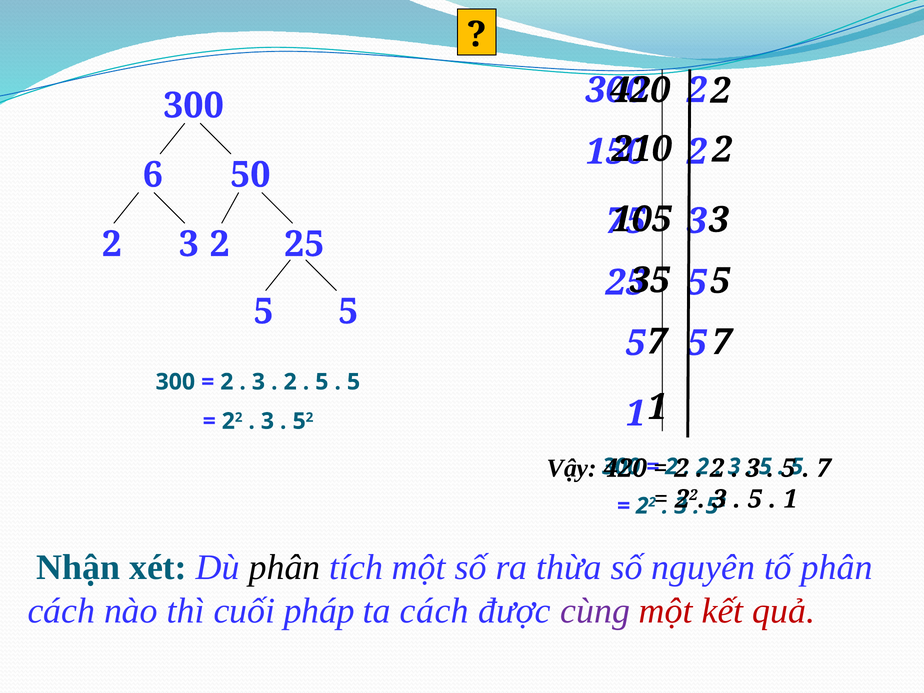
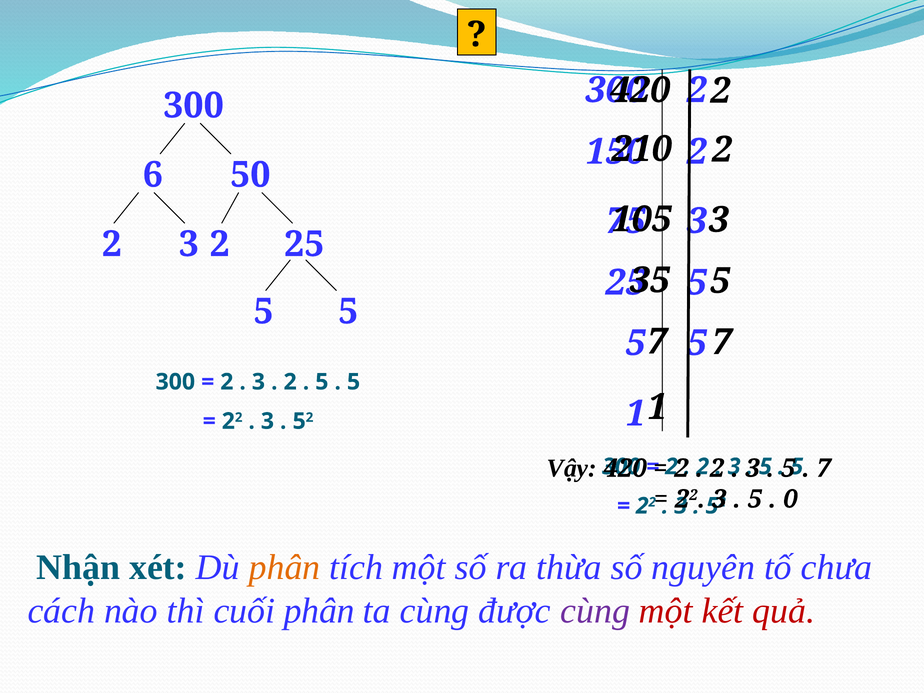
1 at (790, 499): 1 -> 0
phân at (285, 568) colour: black -> orange
tố phân: phân -> chưa
cuối pháp: pháp -> phân
ta cách: cách -> cùng
